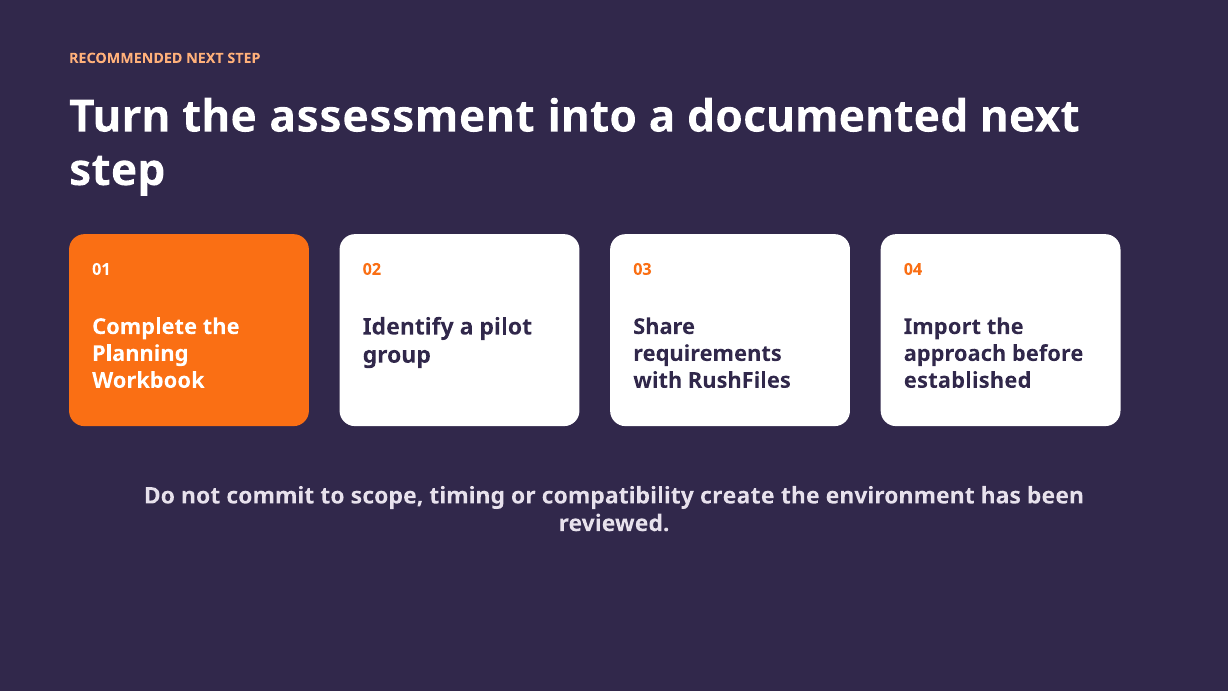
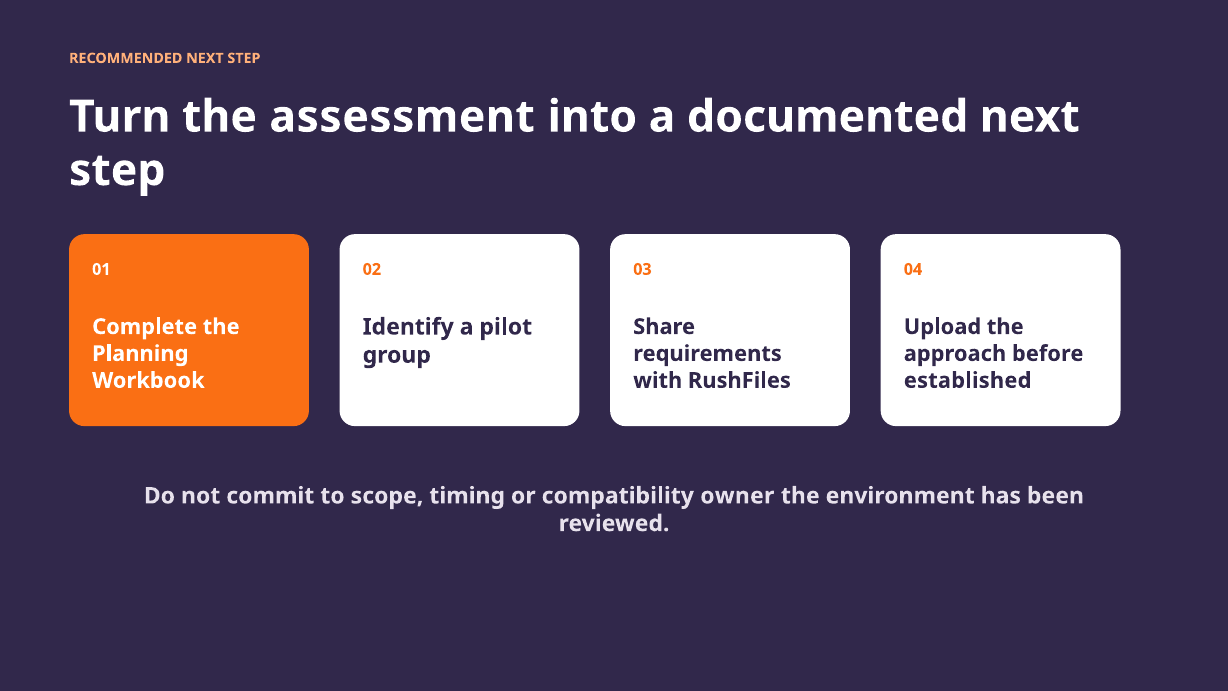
Import: Import -> Upload
create: create -> owner
